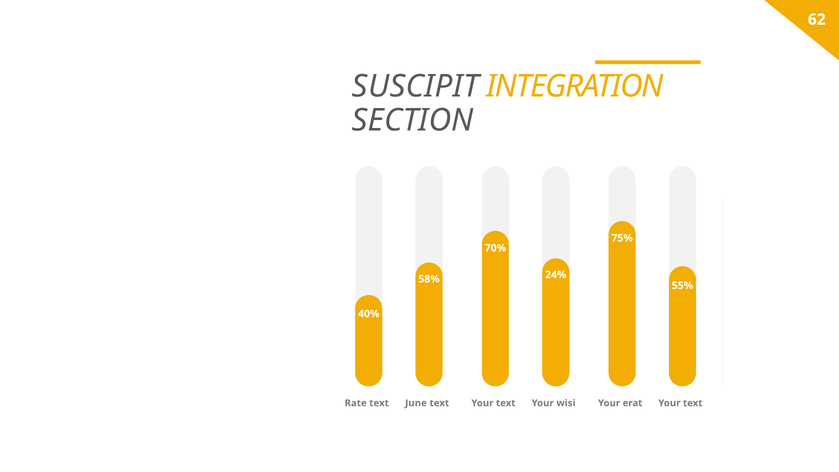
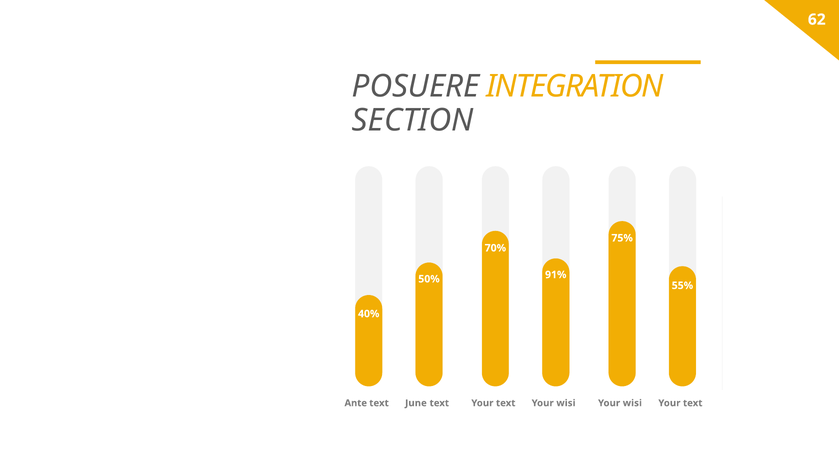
SUSCIPIT: SUSCIPIT -> POSUERE
24%: 24% -> 91%
58%: 58% -> 50%
Rate: Rate -> Ante
erat at (632, 403): erat -> wisi
